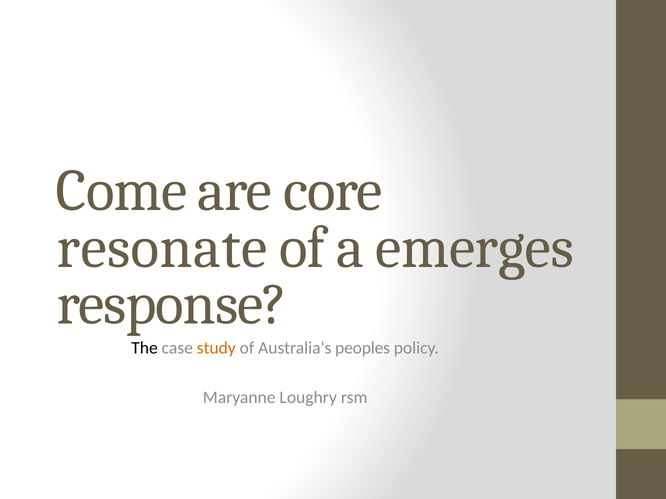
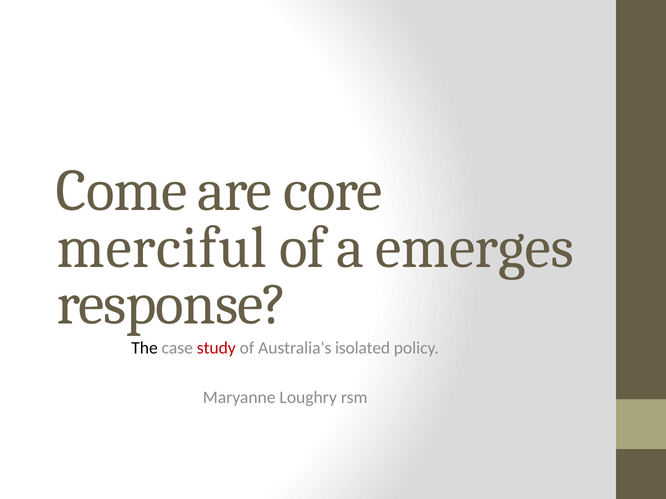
resonate: resonate -> merciful
study colour: orange -> red
peoples: peoples -> isolated
